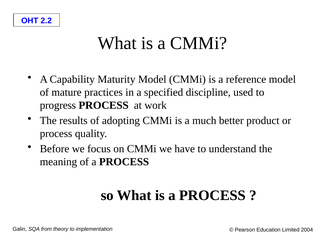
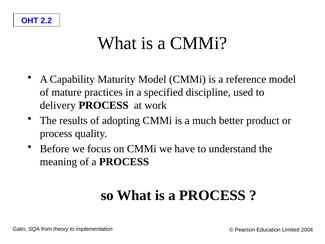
progress: progress -> delivery
